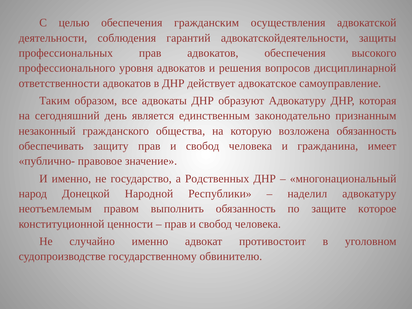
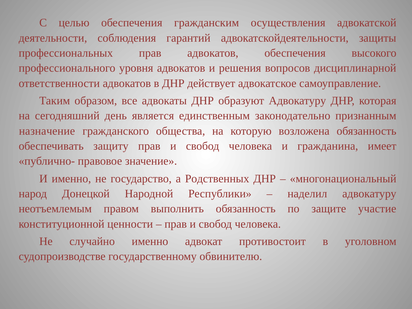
незаконный: незаконный -> назначение
которое: которое -> участие
